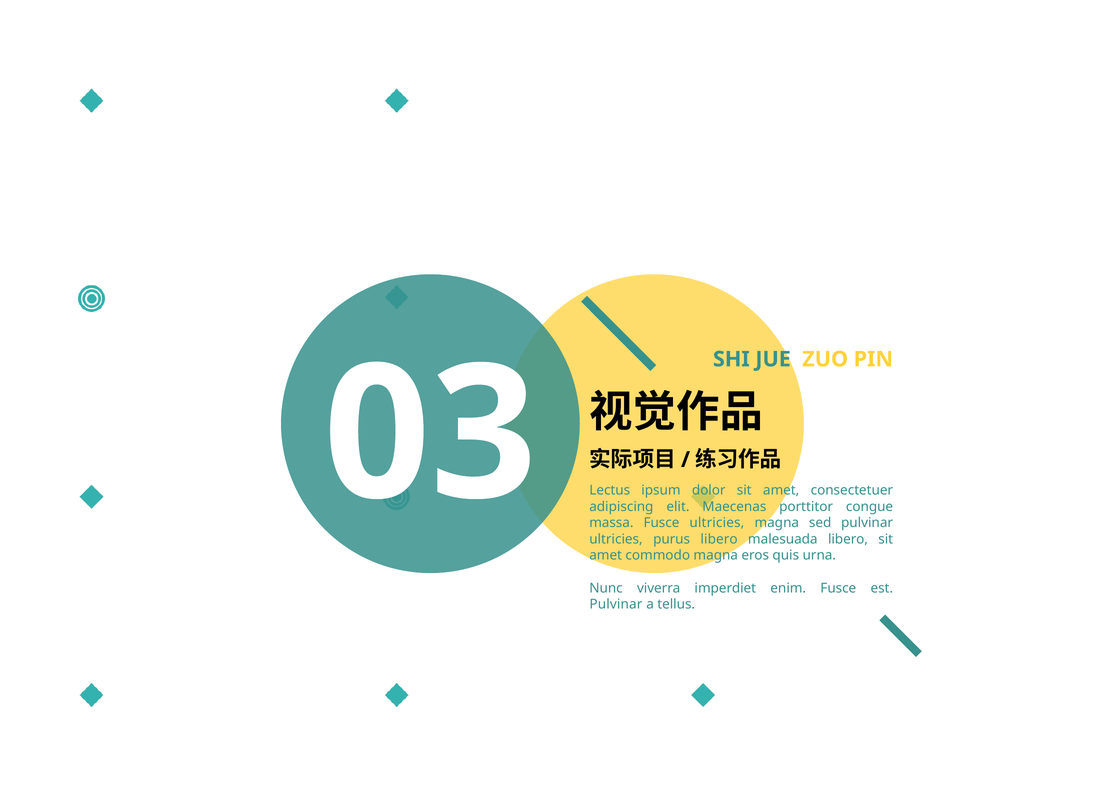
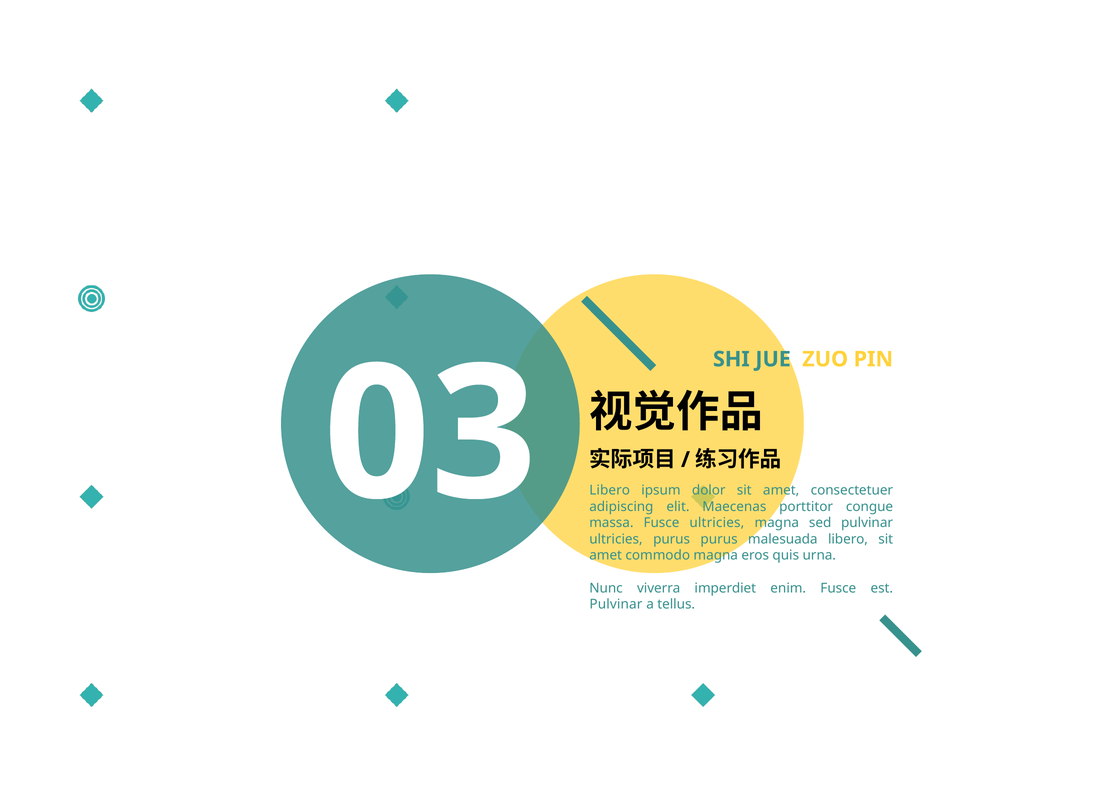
Lectus at (610, 490): Lectus -> Libero
purus libero: libero -> purus
